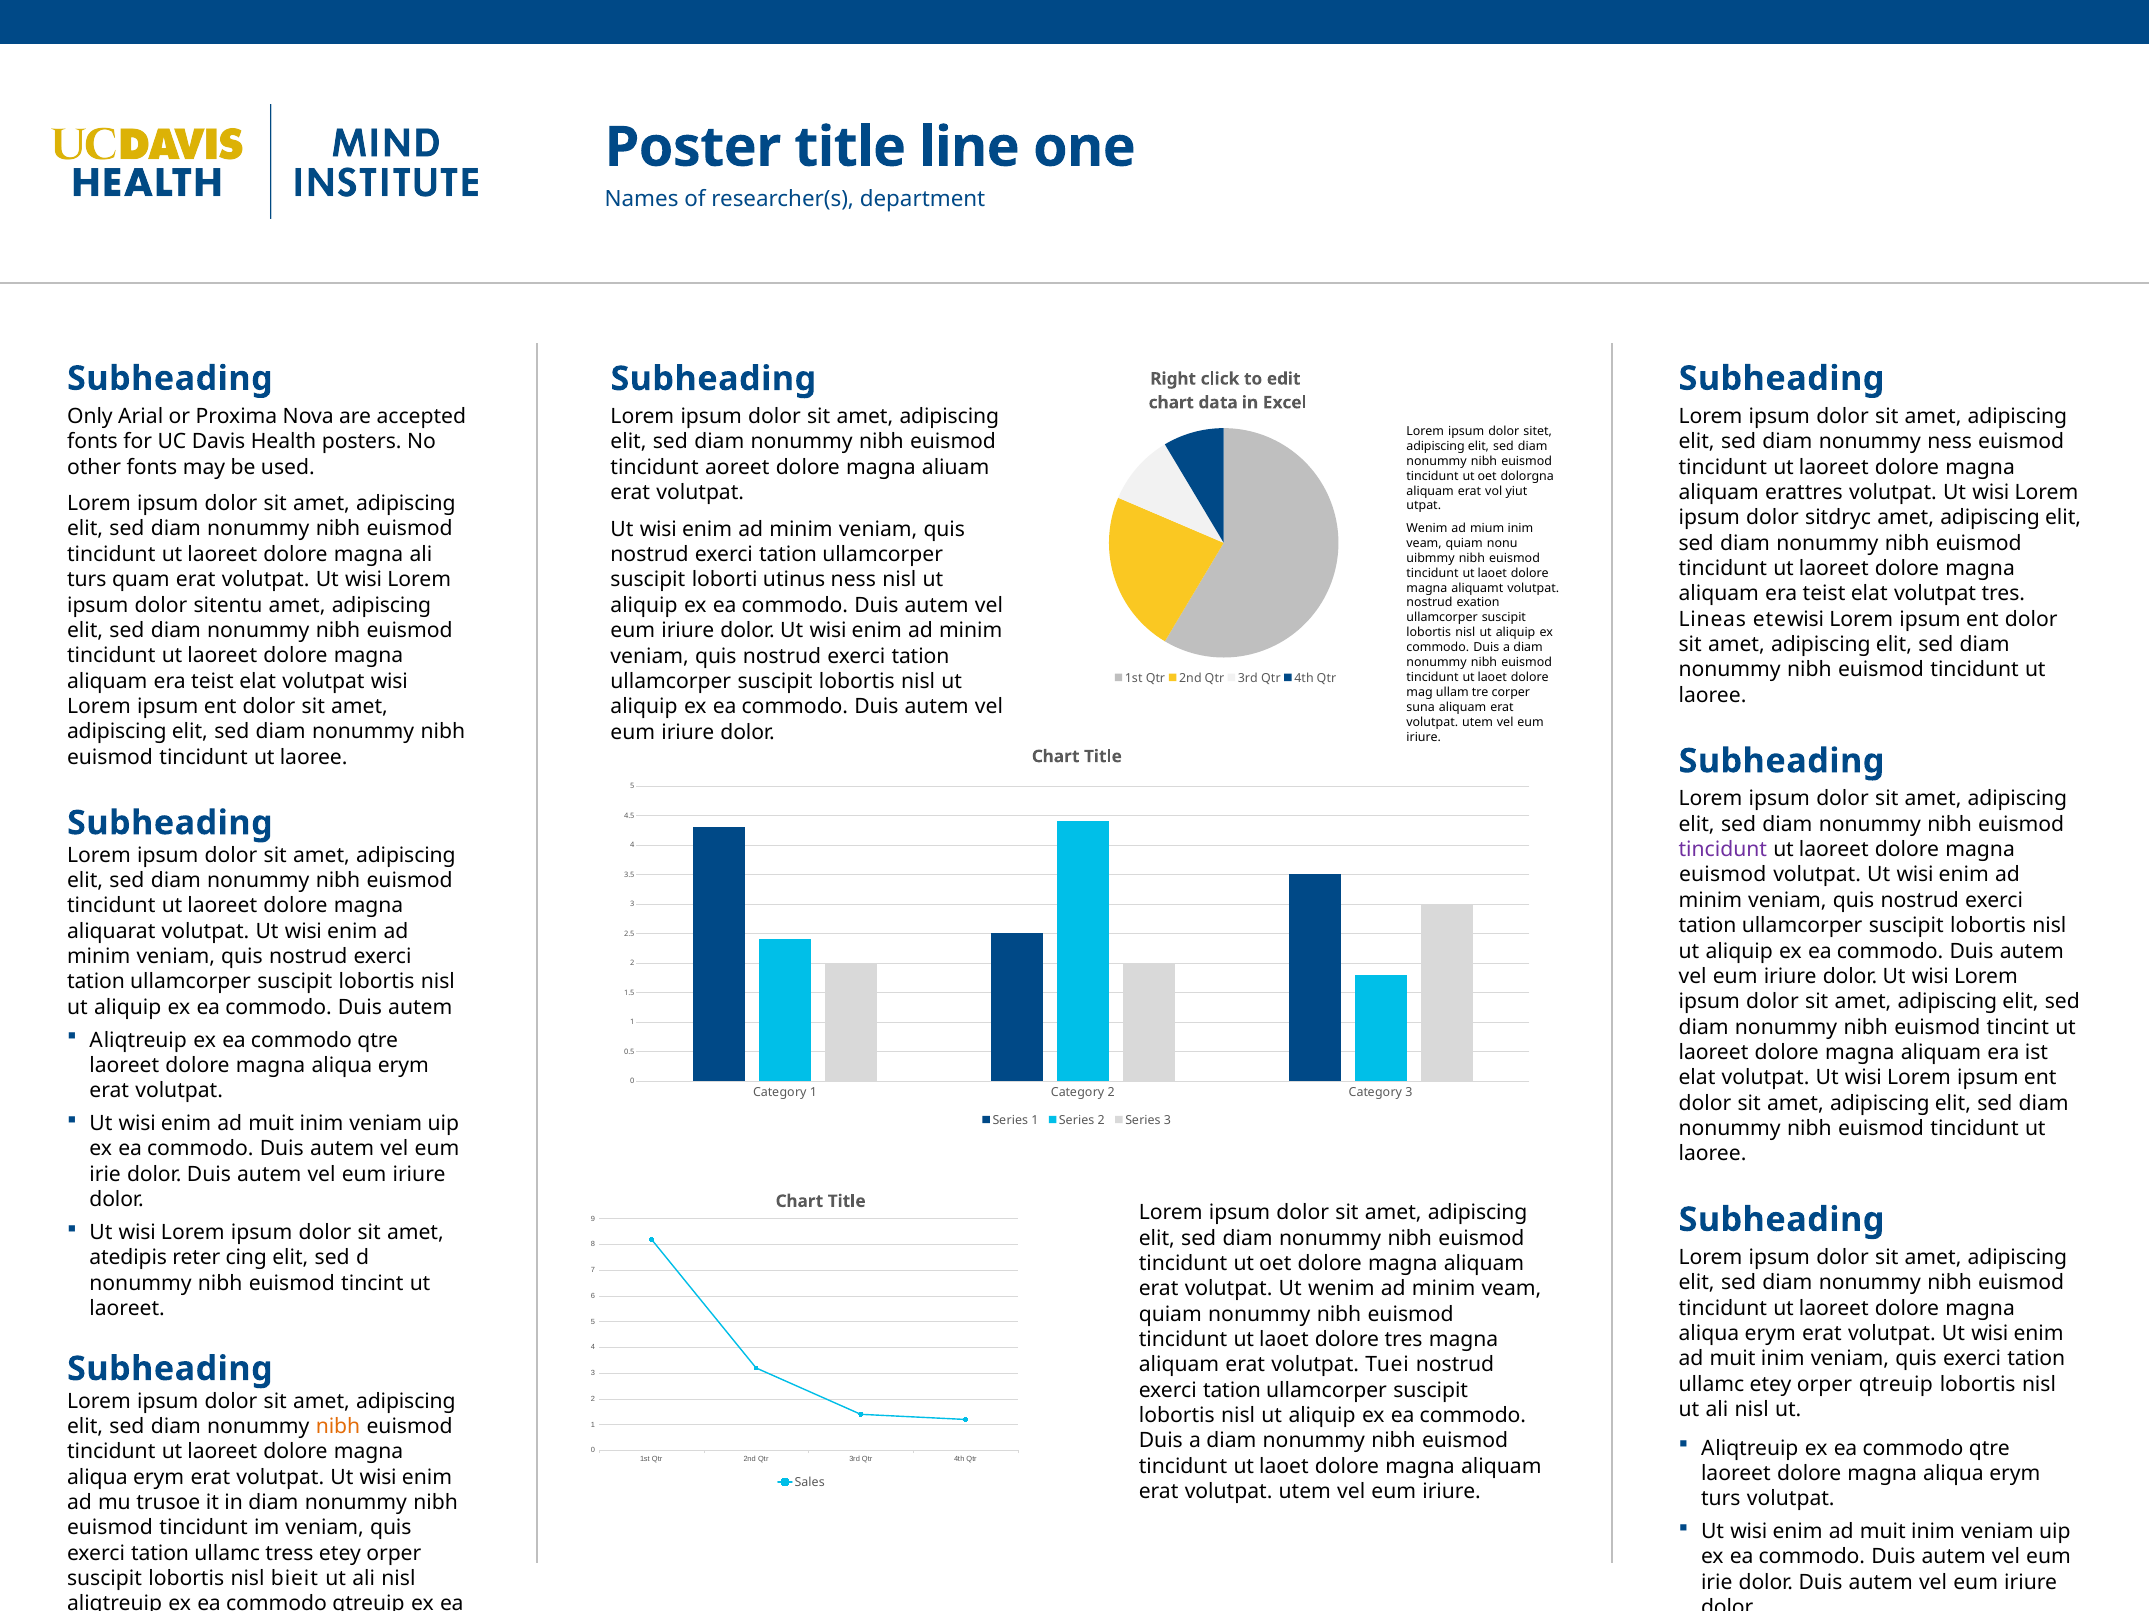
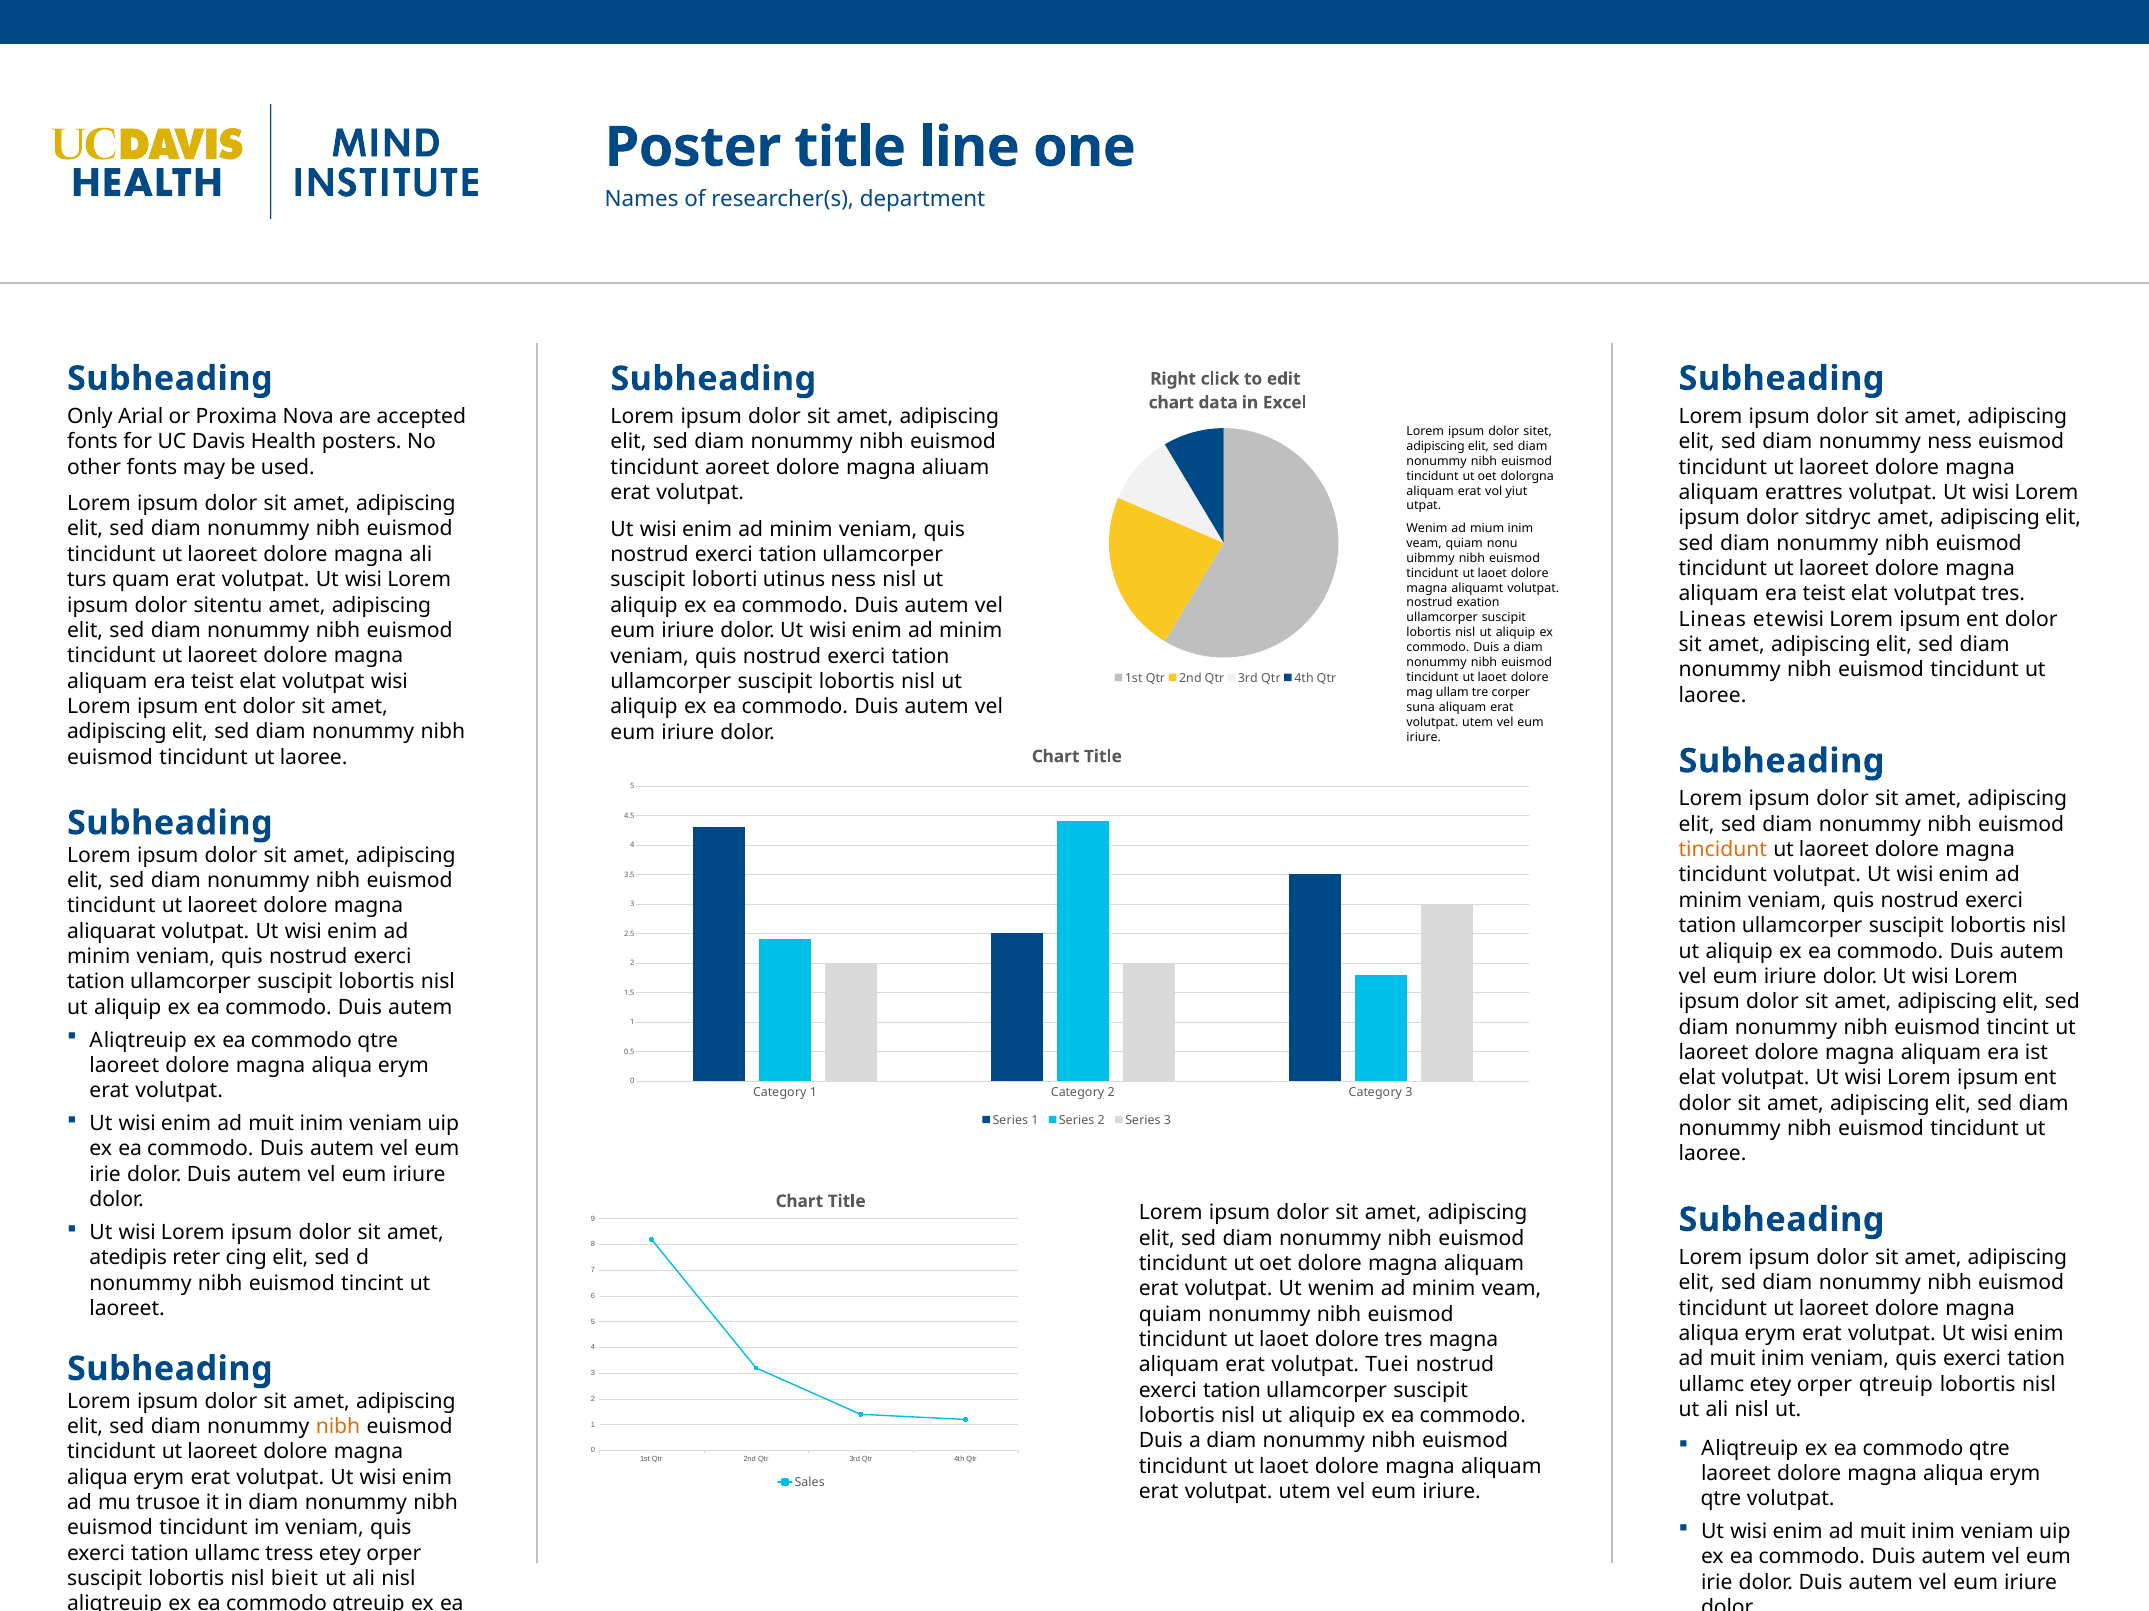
tincidunt at (1723, 850) colour: purple -> orange
euismod at (1723, 875): euismod -> tincidunt
turs at (1721, 1499): turs -> qtre
